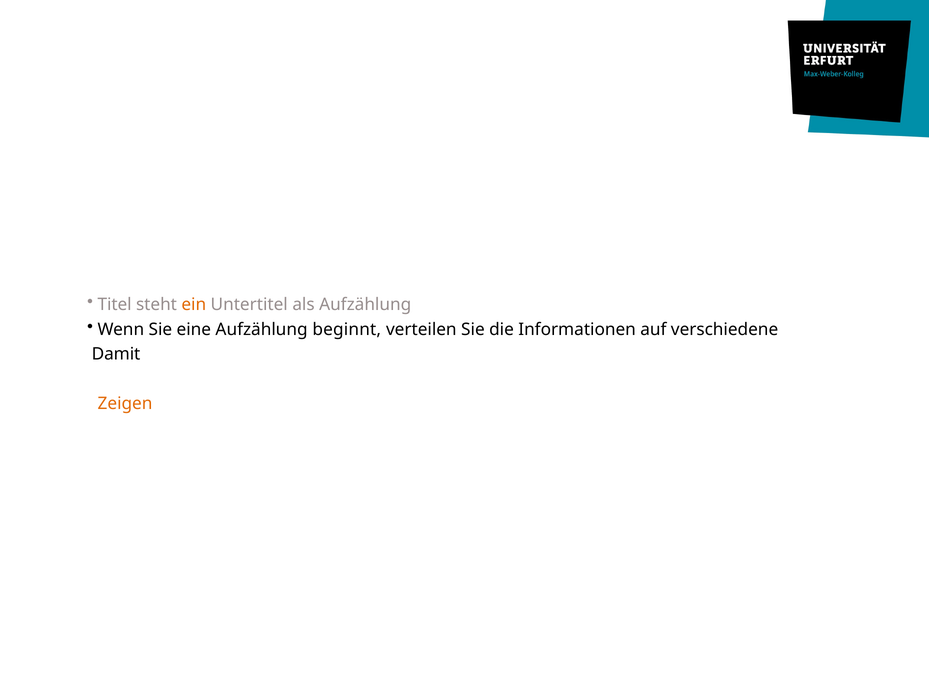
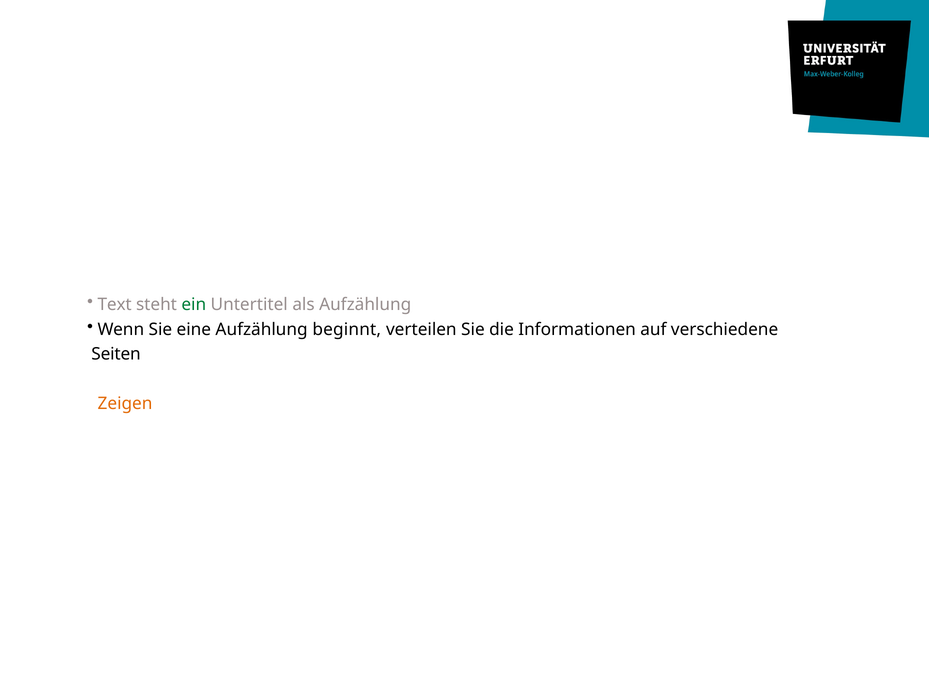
Titel: Titel -> Text
ein colour: orange -> green
Damit: Damit -> Seiten
